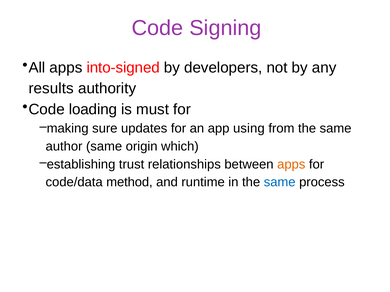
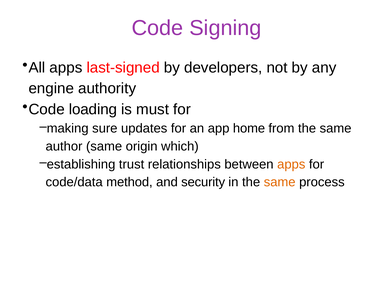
into-signed: into-signed -> last-signed
results: results -> engine
using: using -> home
runtime: runtime -> security
same at (280, 182) colour: blue -> orange
